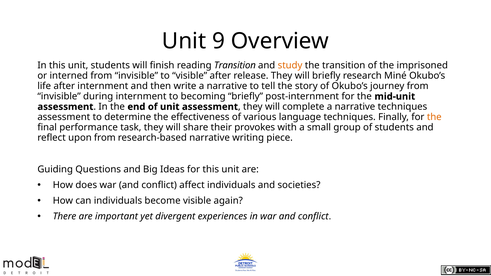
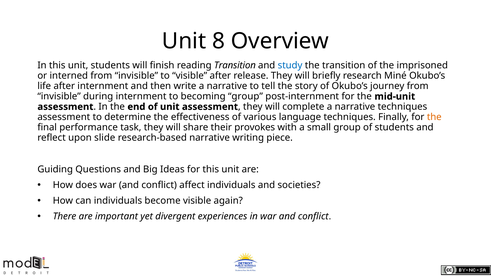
9: 9 -> 8
study colour: orange -> blue
becoming briefly: briefly -> group
upon from: from -> slide
